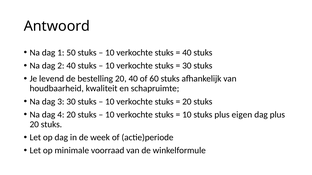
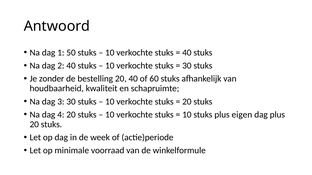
levend: levend -> zonder
